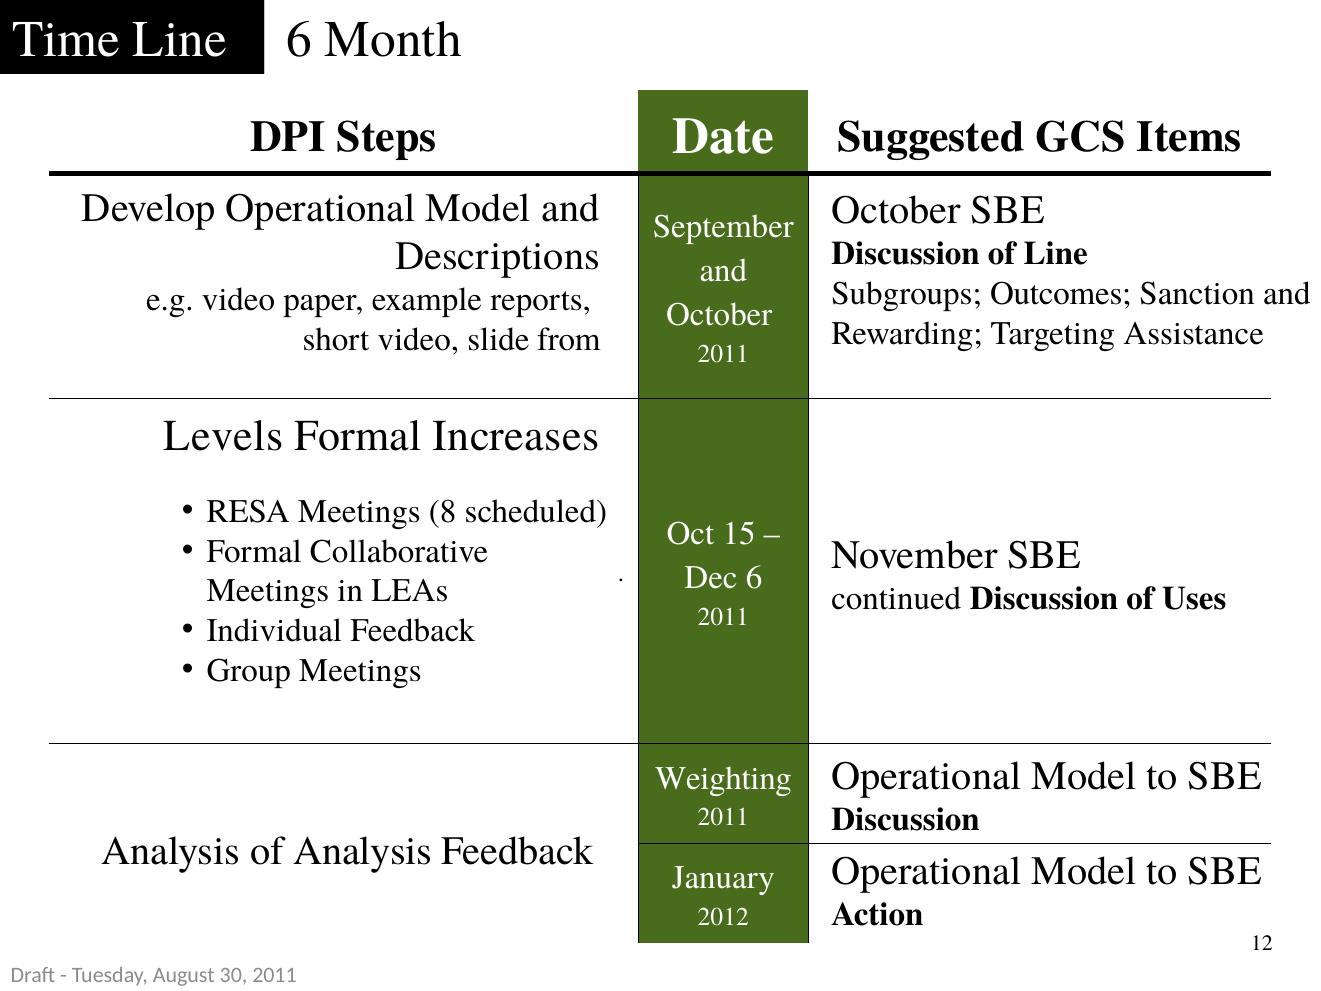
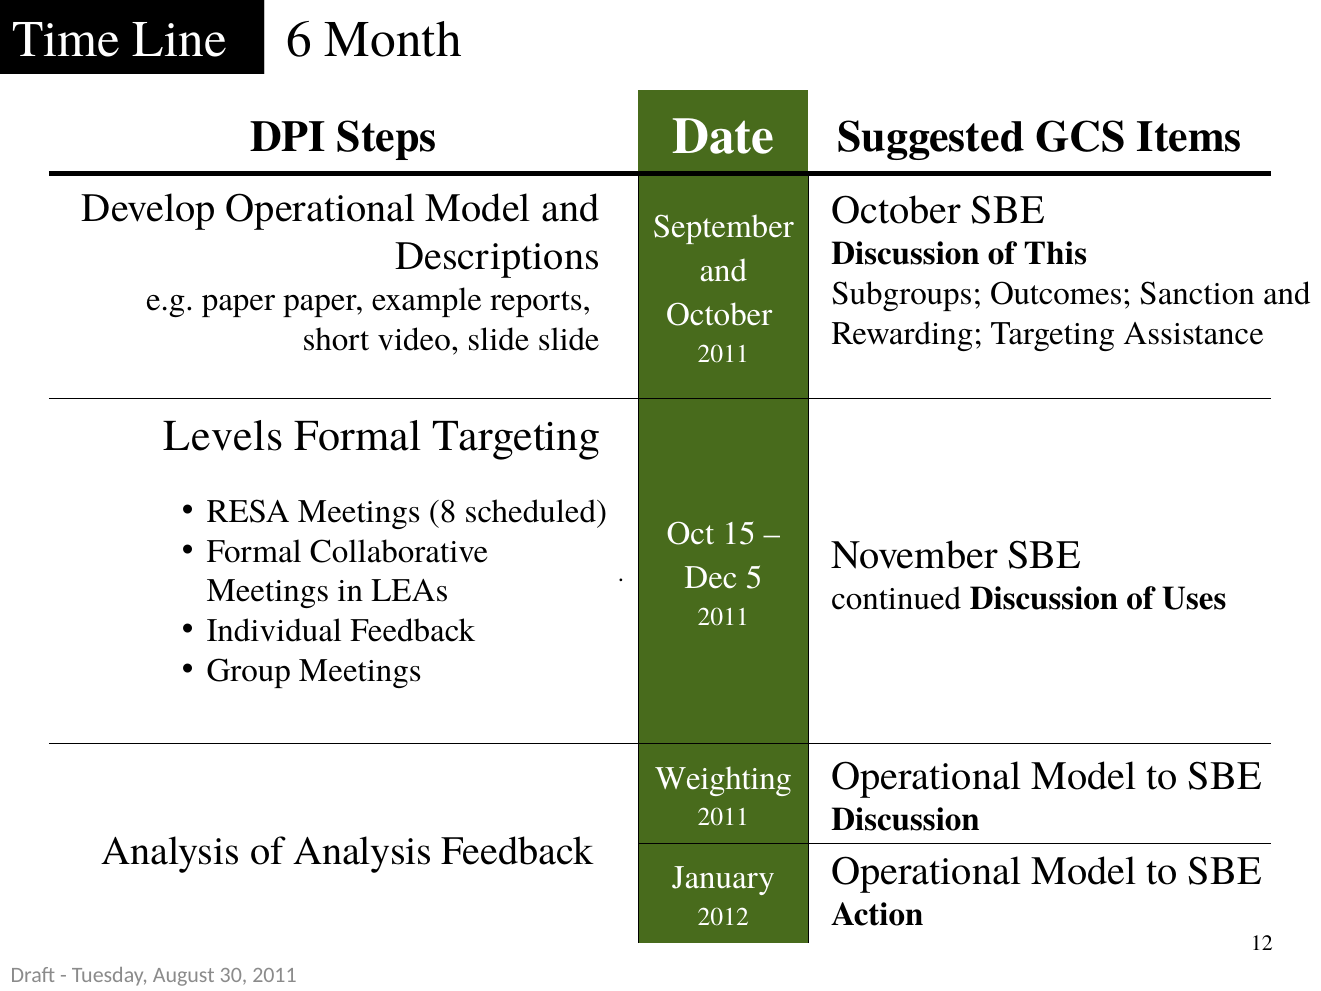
of Line: Line -> This
e.g video: video -> paper
slide from: from -> slide
Formal Increases: Increases -> Targeting
Dec 6: 6 -> 5
